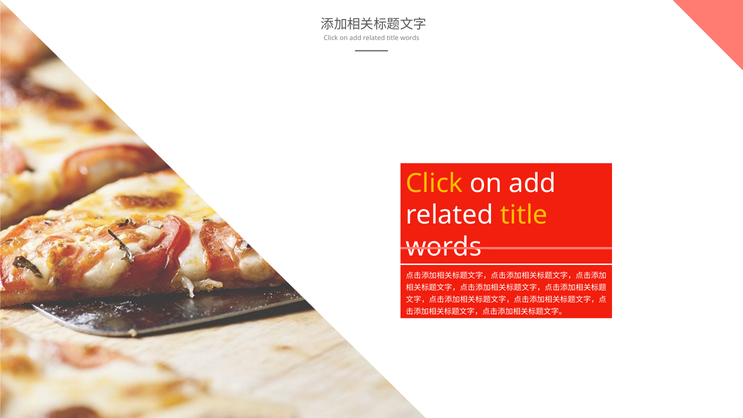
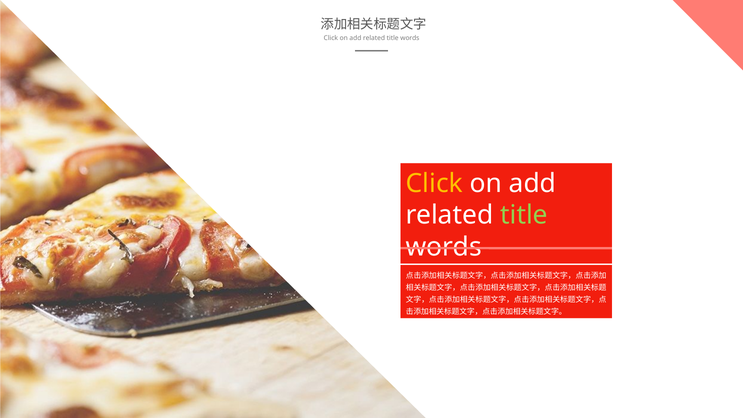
title at (524, 215) colour: yellow -> light green
